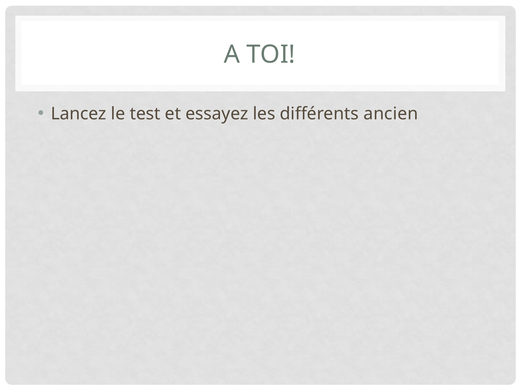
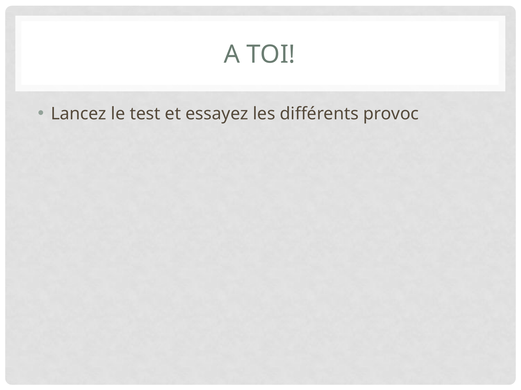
ancien: ancien -> provoc
